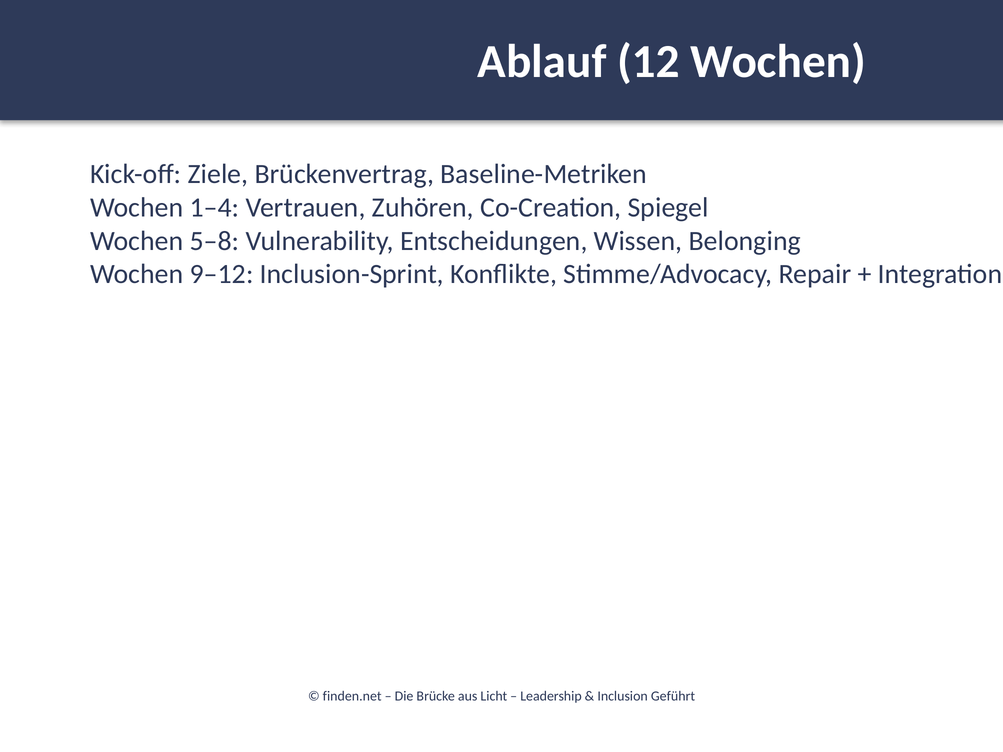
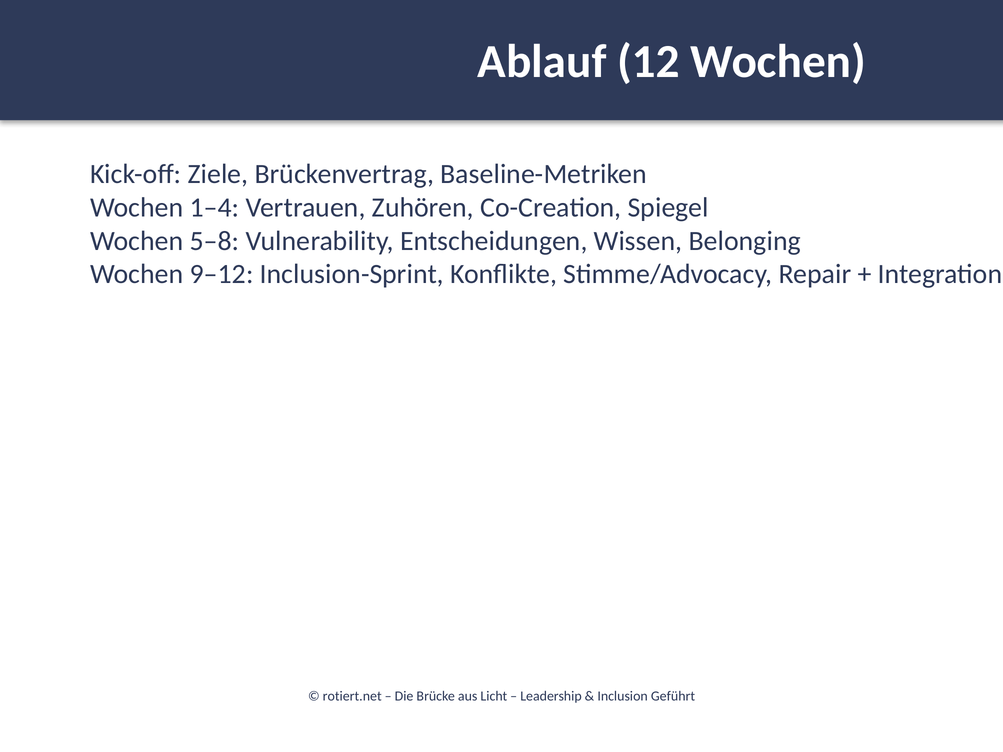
finden.net: finden.net -> rotiert.net
